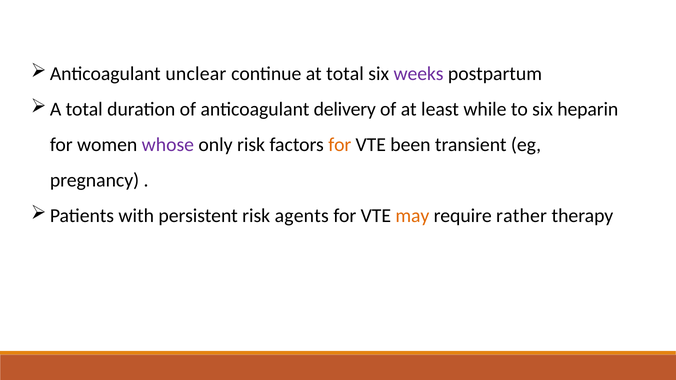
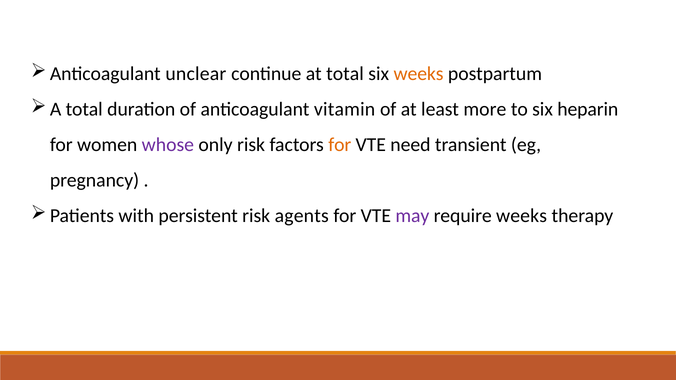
weeks at (419, 74) colour: purple -> orange
delivery: delivery -> vitamin
while: while -> more
been: been -> need
may colour: orange -> purple
require rather: rather -> weeks
